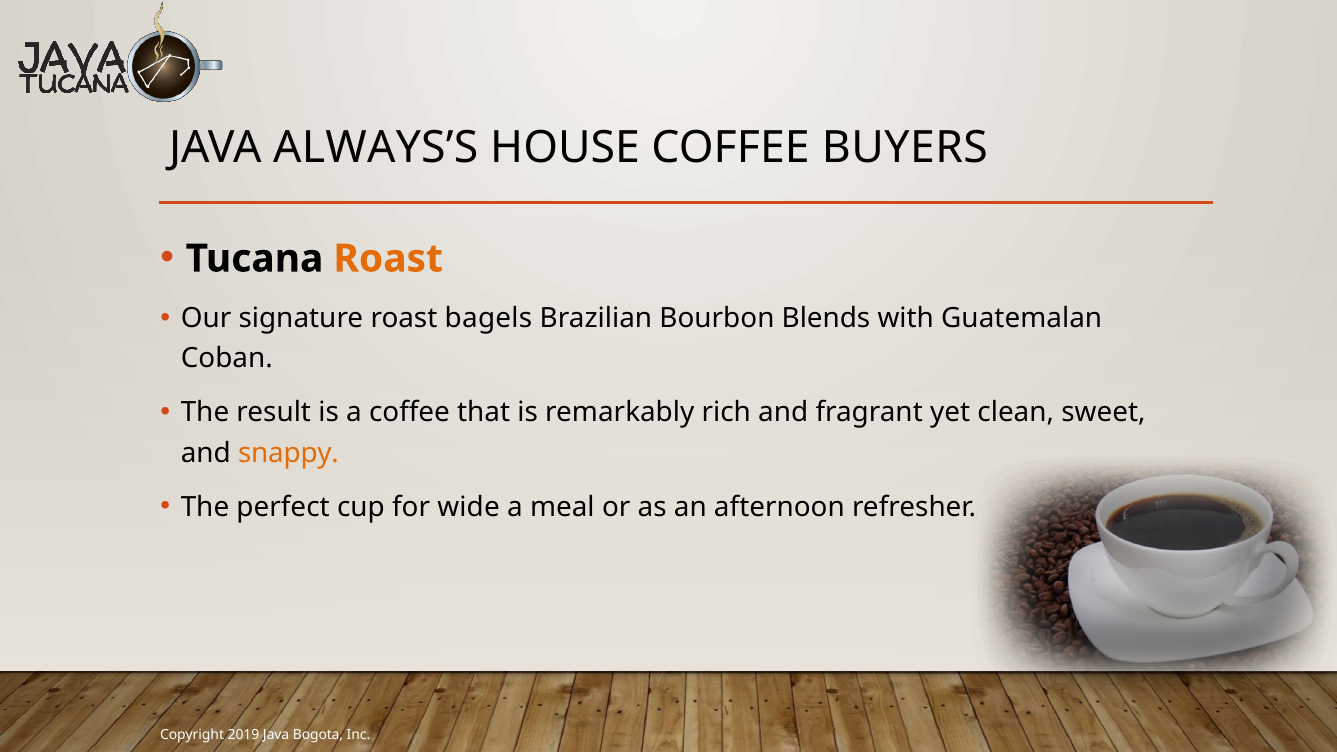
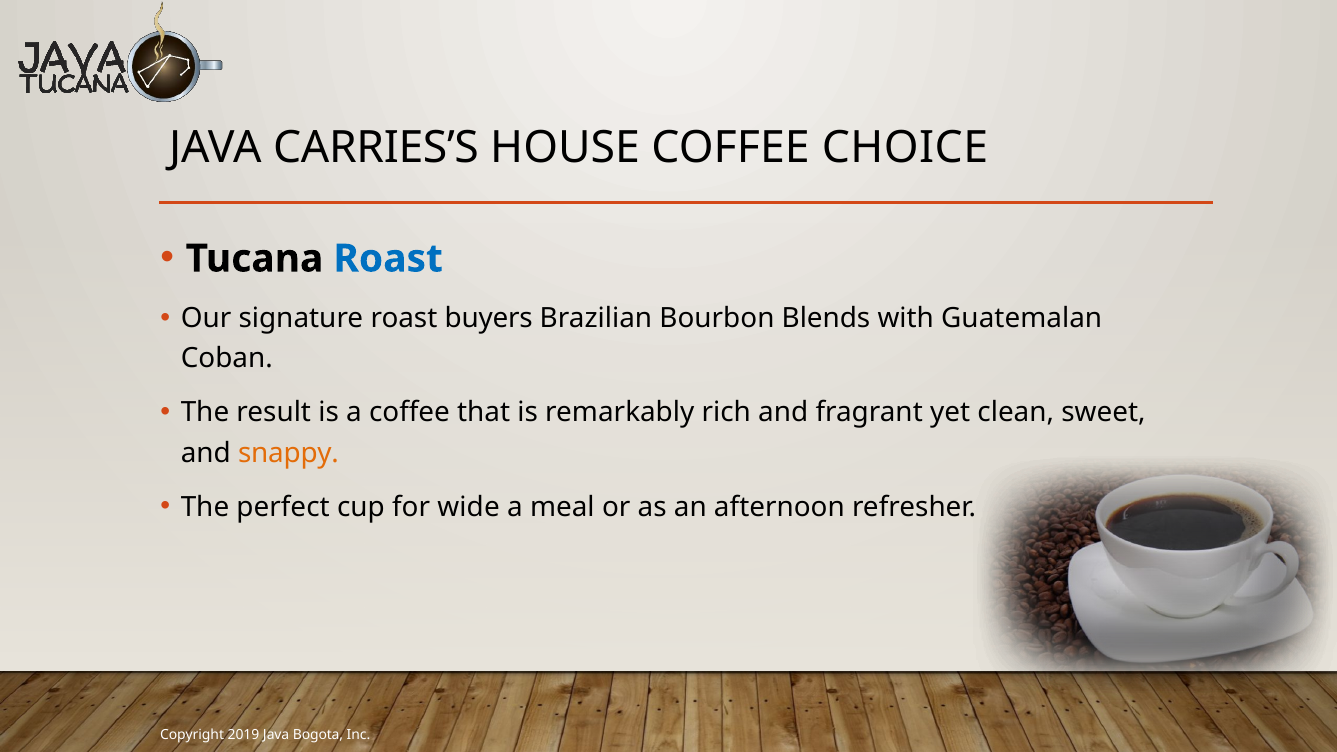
ALWAYS’S: ALWAYS’S -> CARRIES’S
BUYERS: BUYERS -> CHOICE
Roast at (388, 259) colour: orange -> blue
bagels: bagels -> buyers
